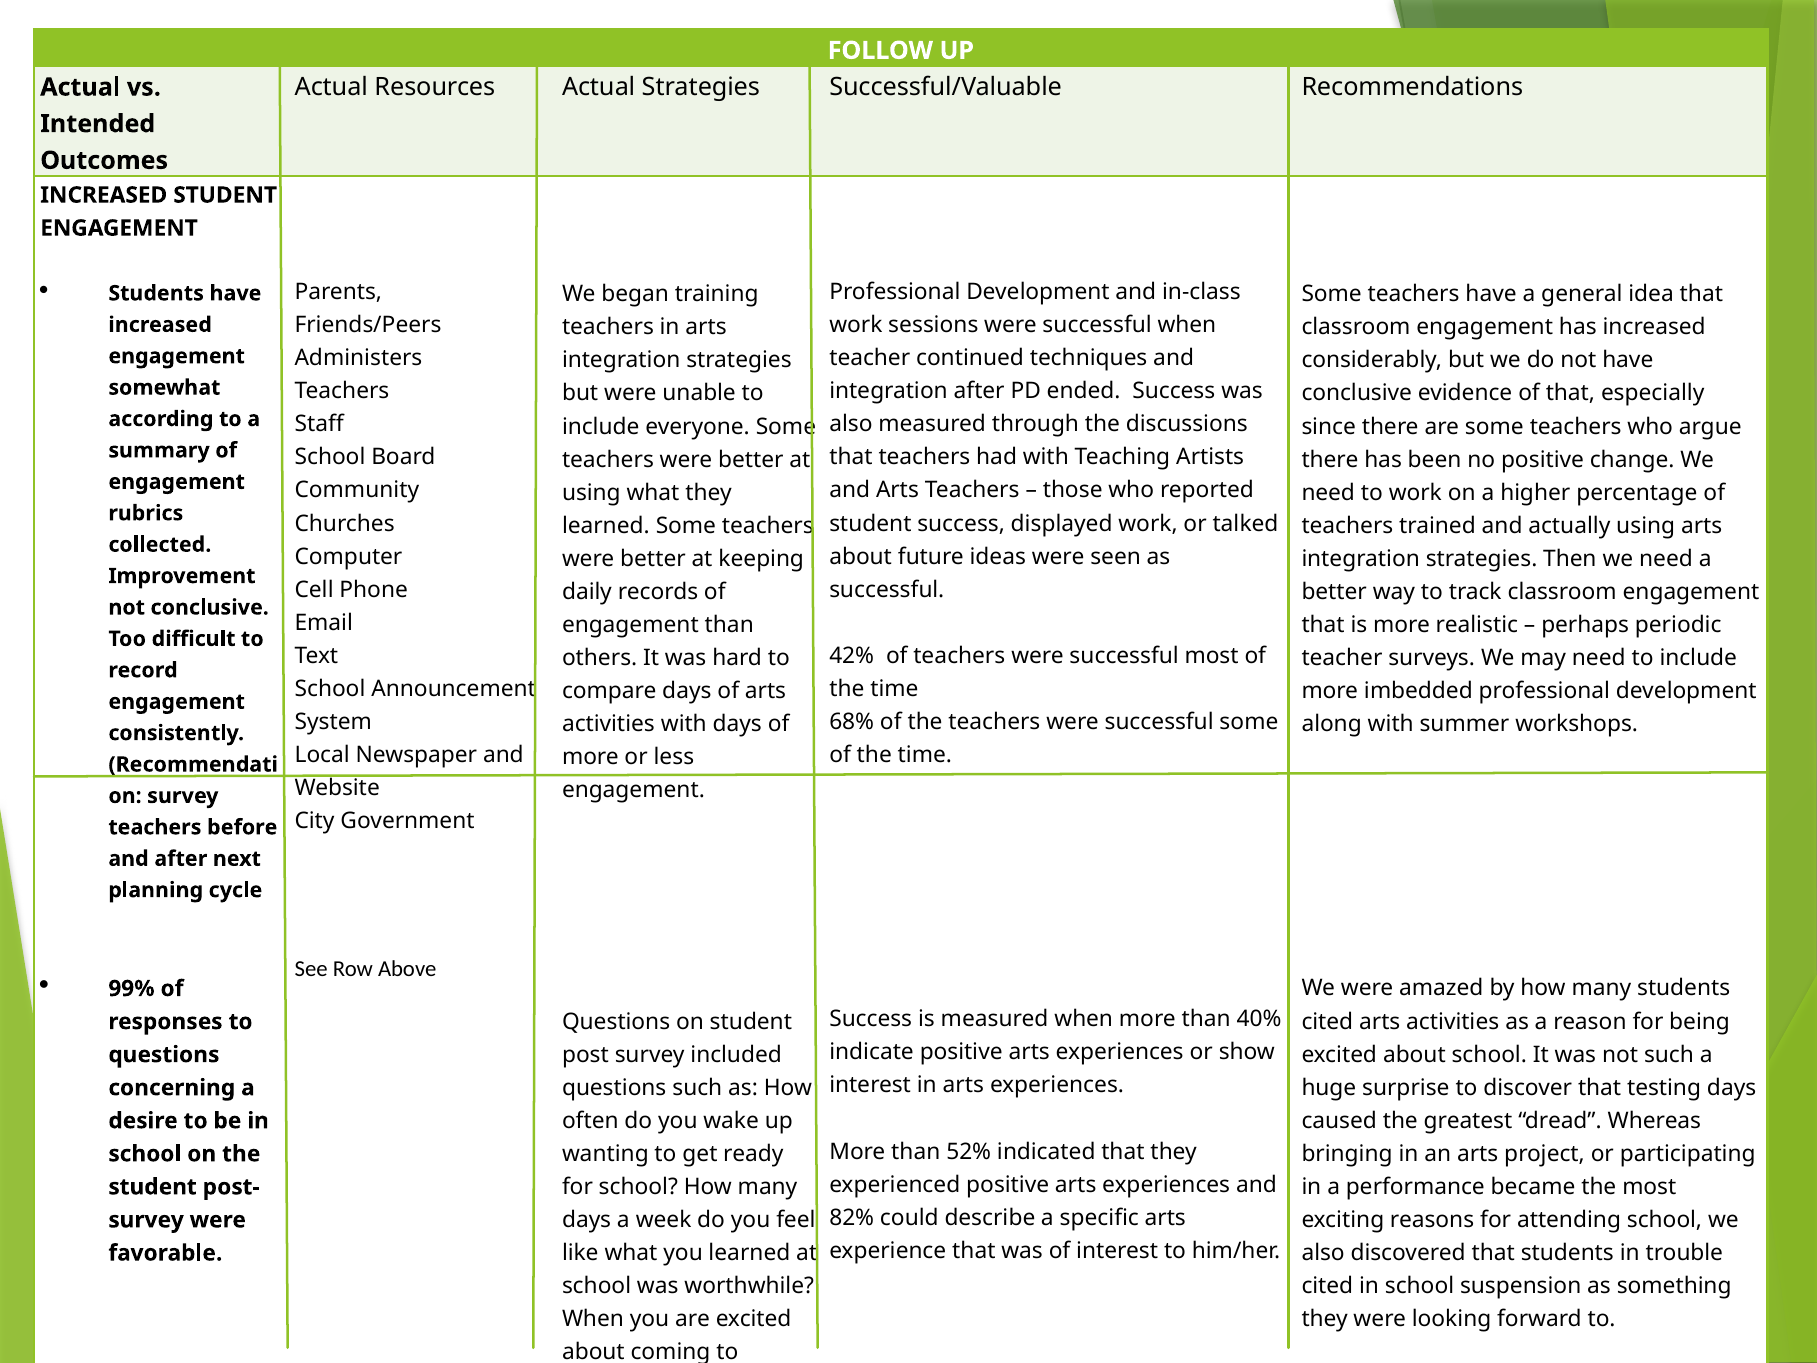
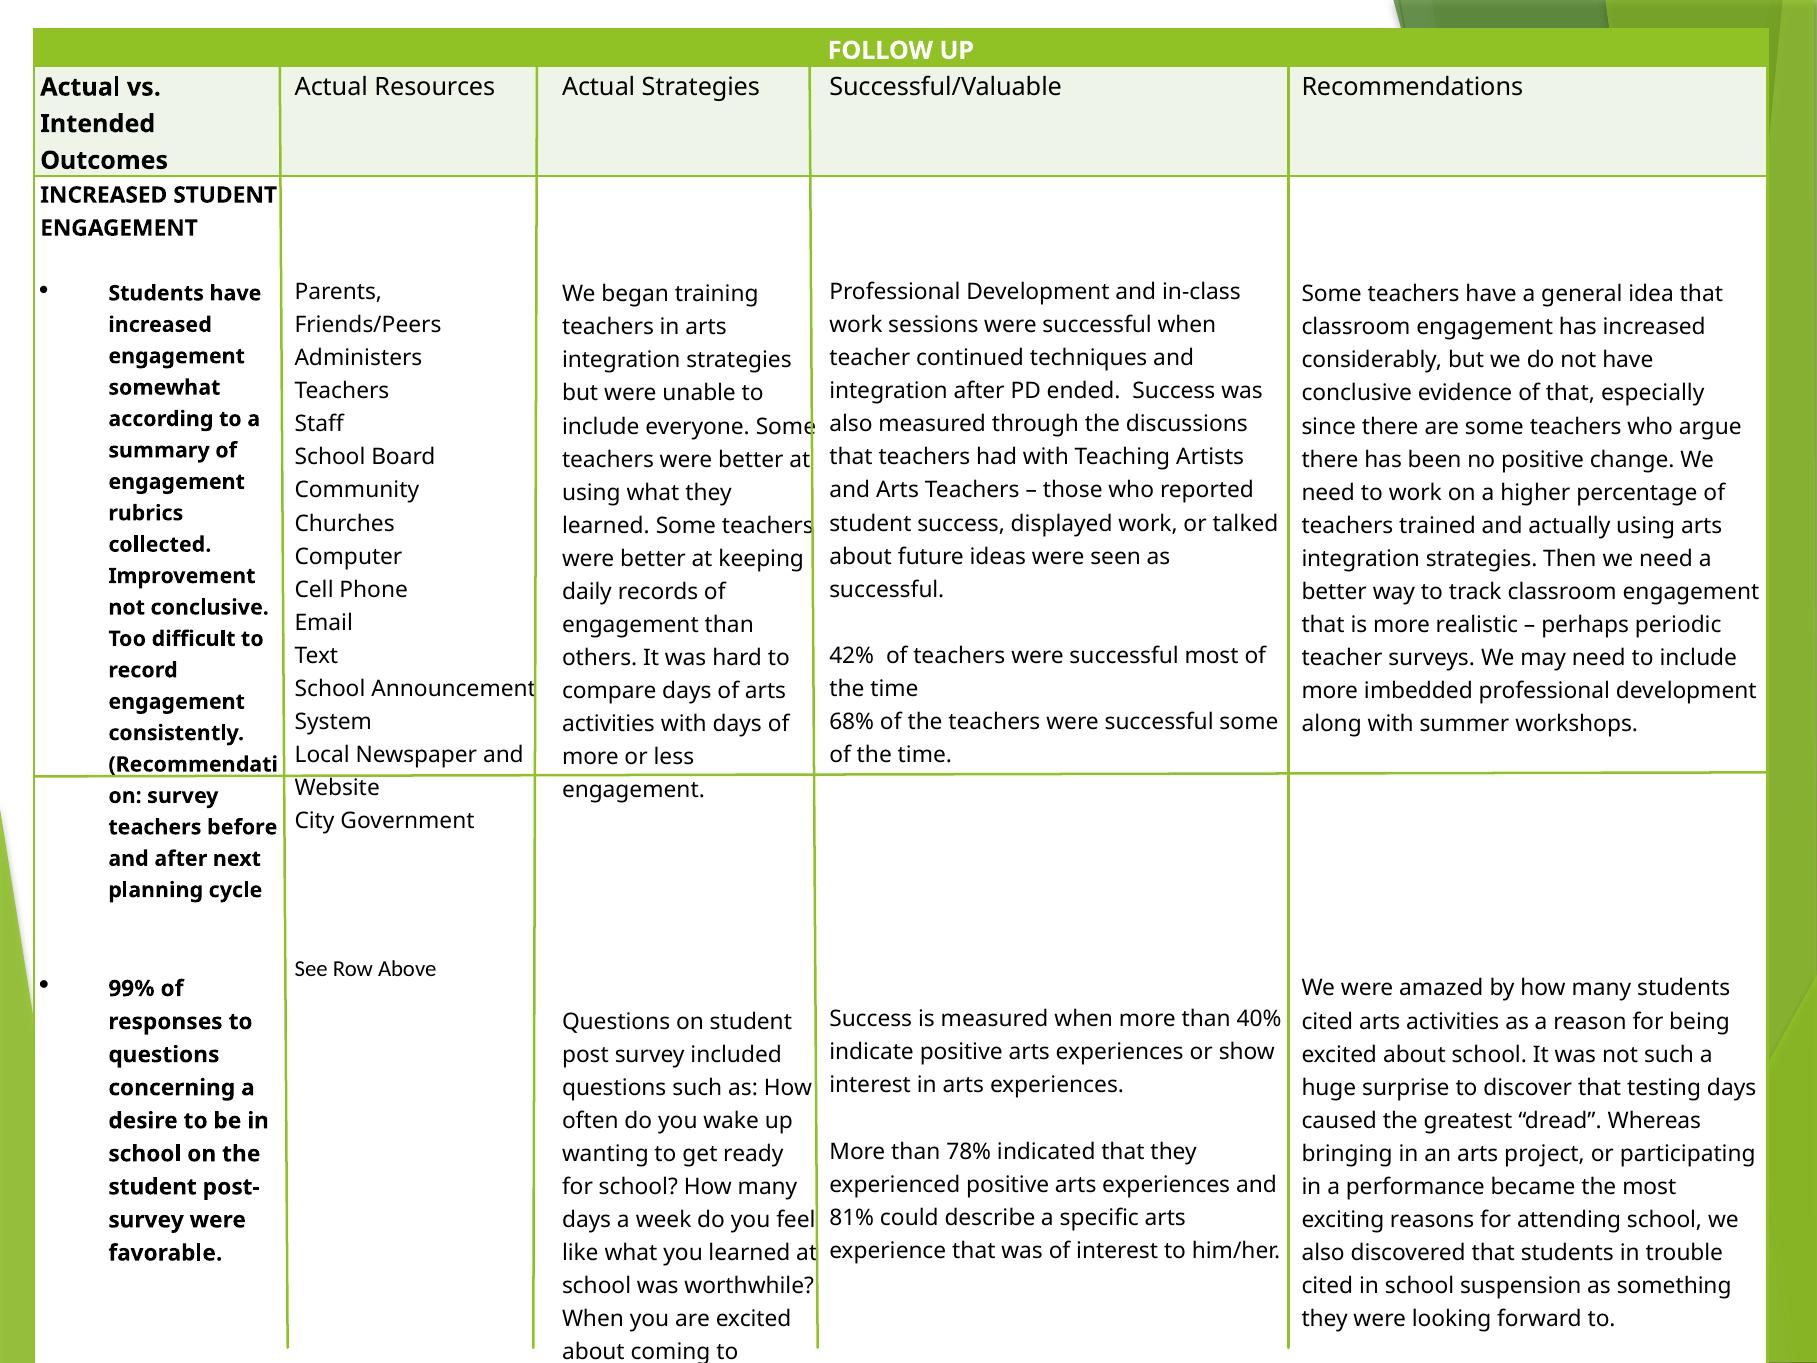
52%: 52% -> 78%
82%: 82% -> 81%
